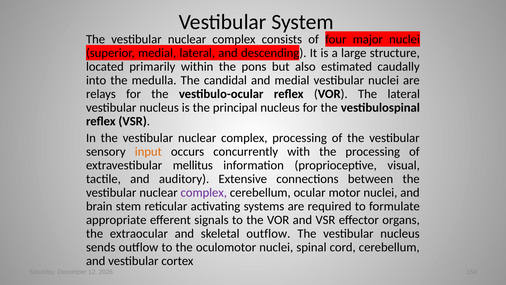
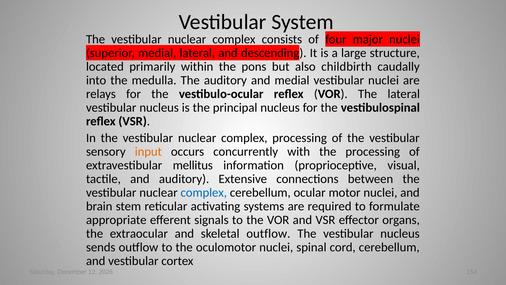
estimated: estimated -> childbirth
The candidal: candidal -> auditory
complex at (204, 192) colour: purple -> blue
